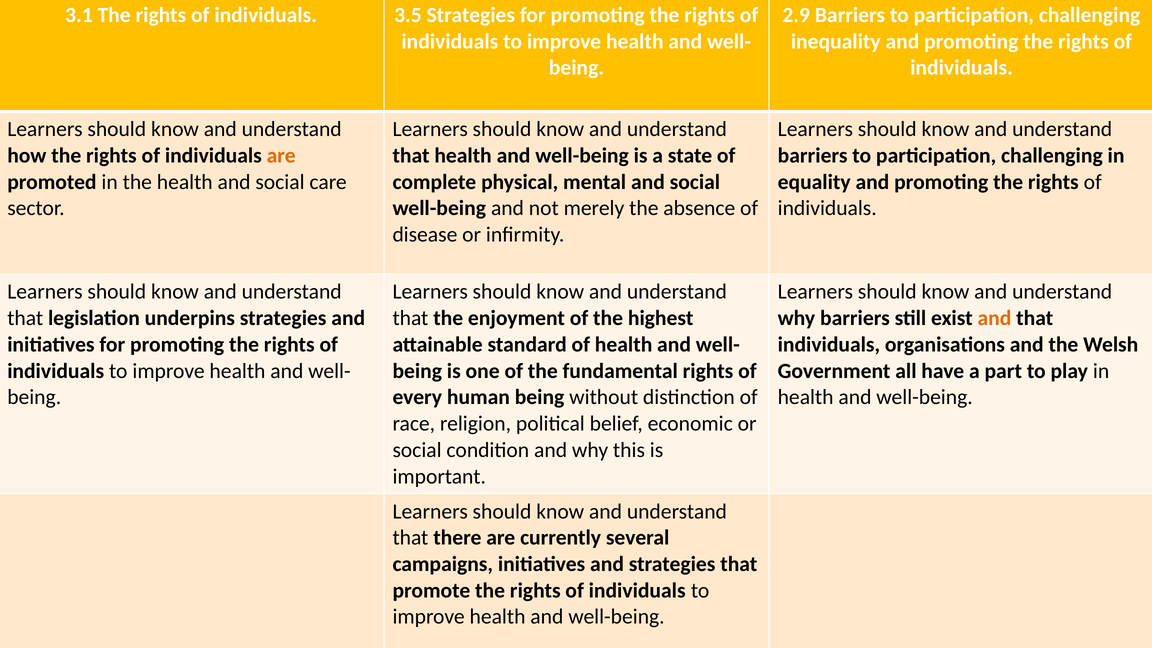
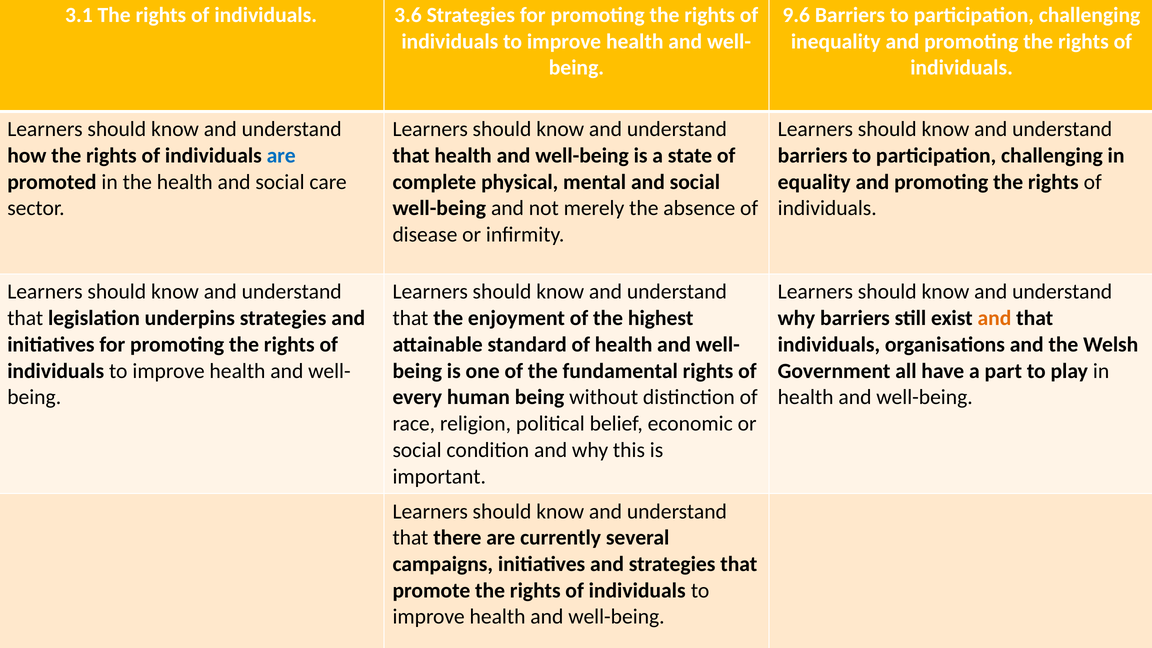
3.5: 3.5 -> 3.6
2.9: 2.9 -> 9.6
are at (281, 156) colour: orange -> blue
